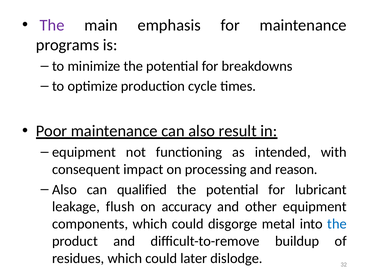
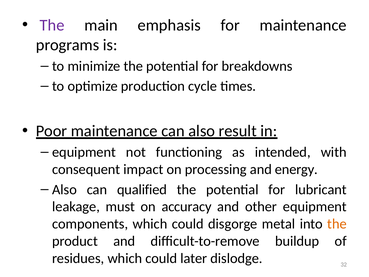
reason: reason -> energy
flush: flush -> must
the at (337, 224) colour: blue -> orange
